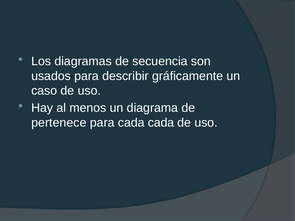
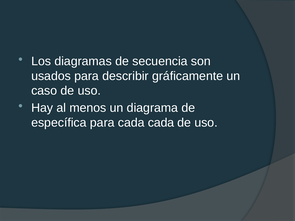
pertenece: pertenece -> específica
